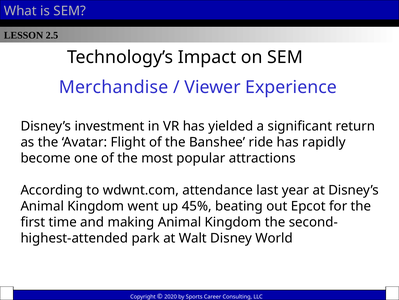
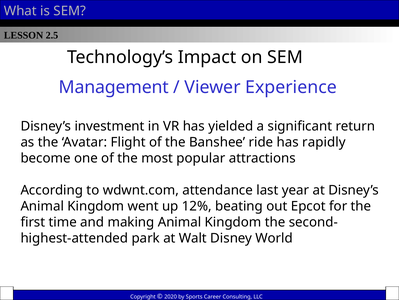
Merchandise: Merchandise -> Management
45%: 45% -> 12%
